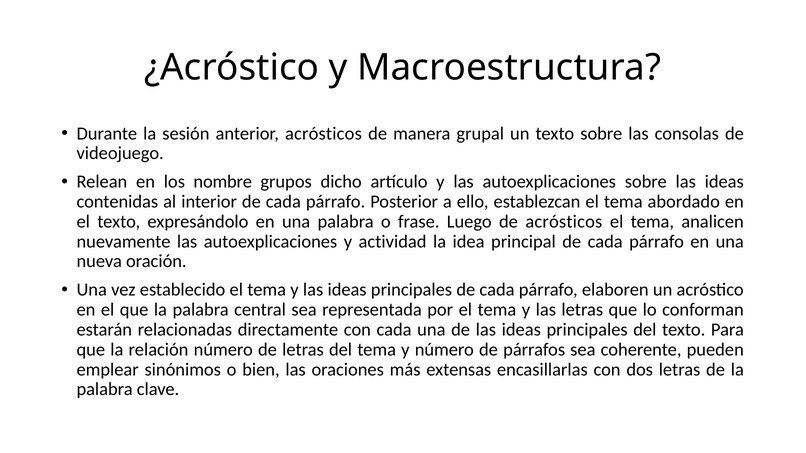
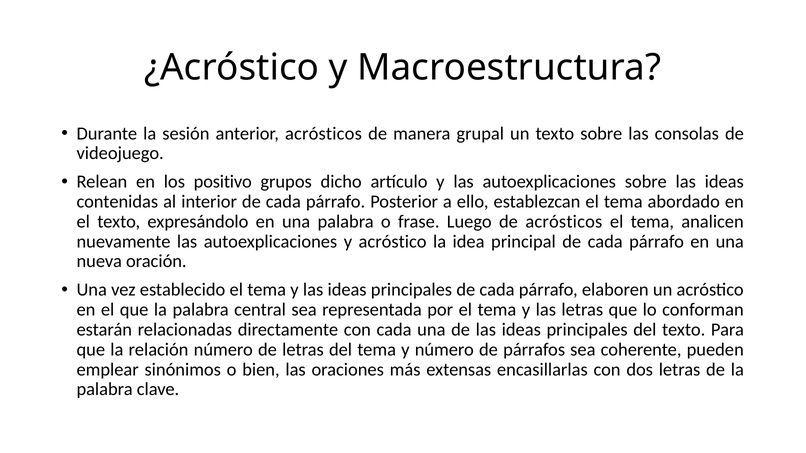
nombre: nombre -> positivo
y actividad: actividad -> acróstico
